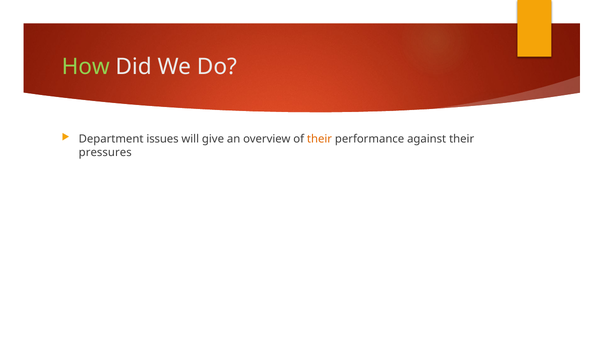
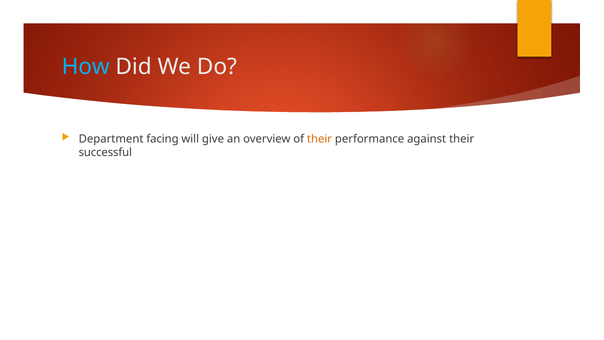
How colour: light green -> light blue
issues: issues -> facing
pressures: pressures -> successful
